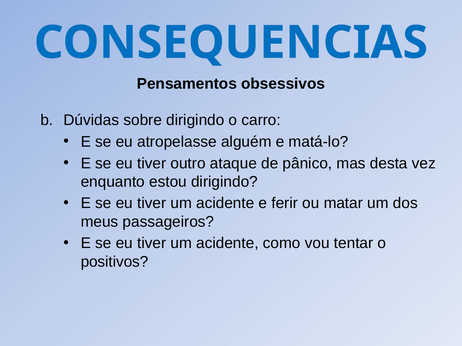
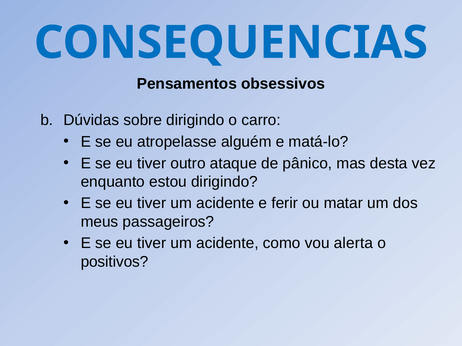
tentar: tentar -> alerta
